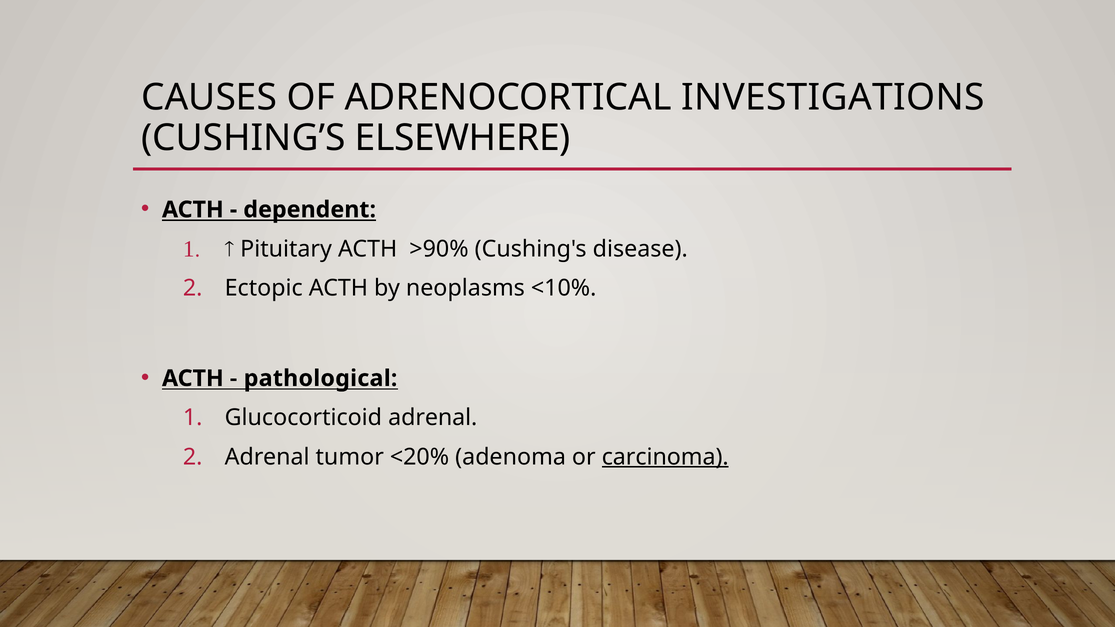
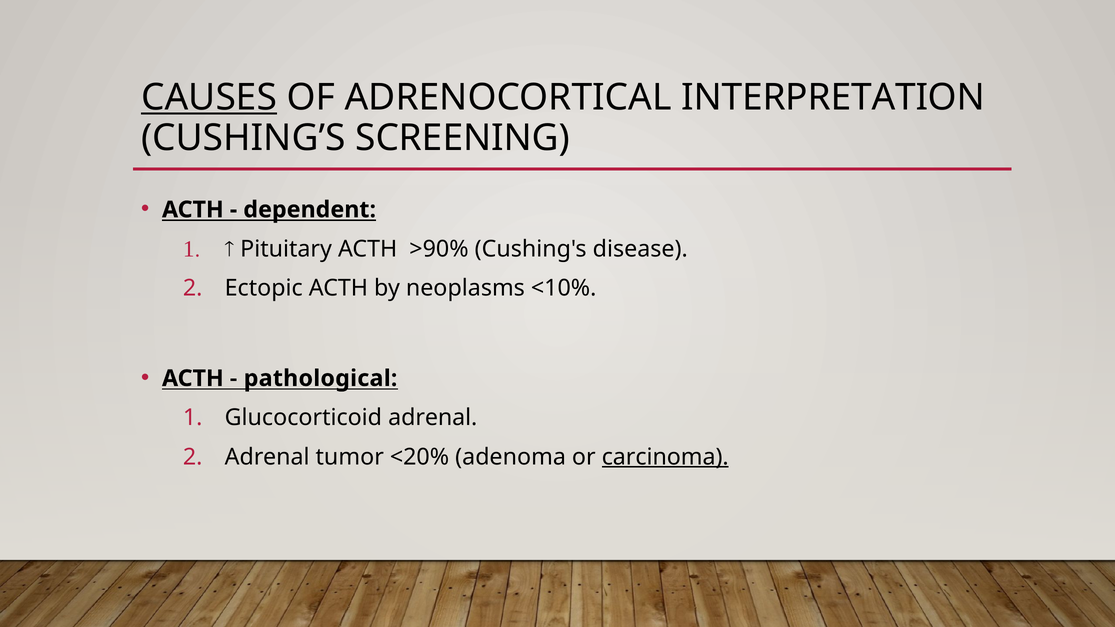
CAUSES underline: none -> present
INVESTIGATIONS: INVESTIGATIONS -> INTERPRETATION
ELSEWHERE: ELSEWHERE -> SCREENING
